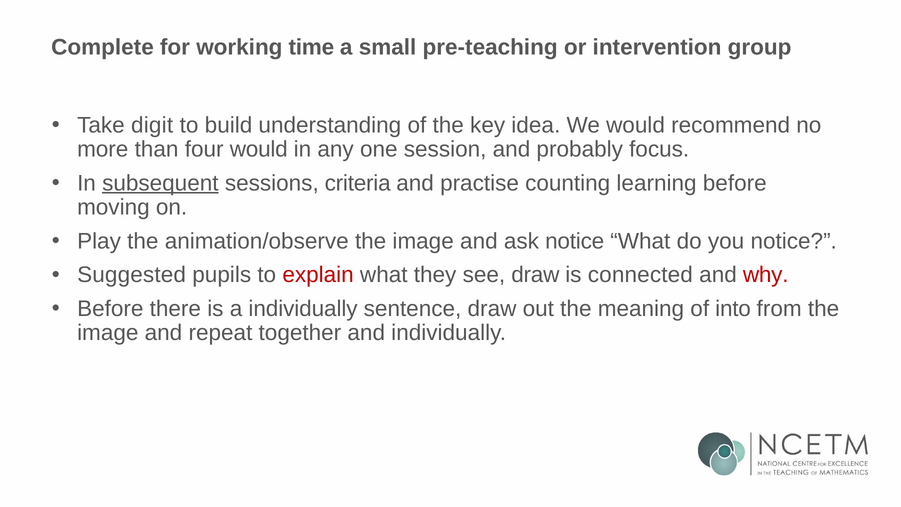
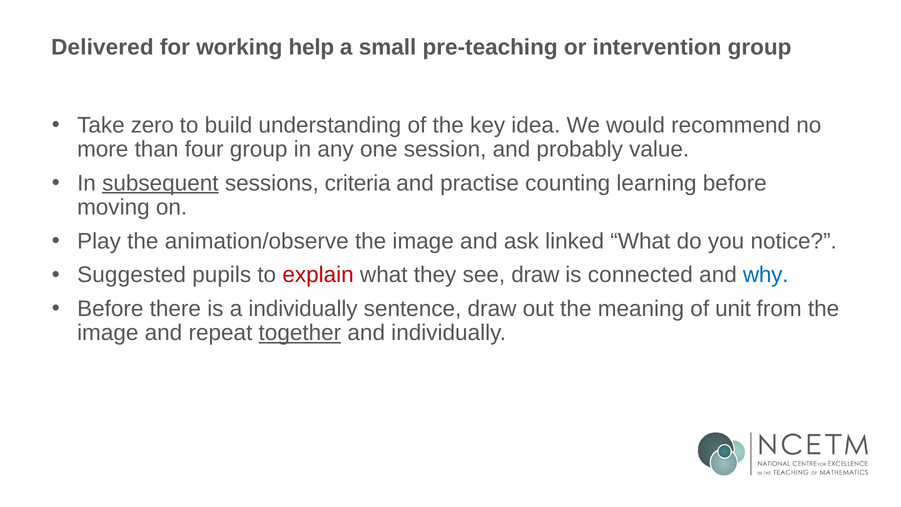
Complete: Complete -> Delivered
time: time -> help
digit: digit -> zero
four would: would -> group
focus: focus -> value
ask notice: notice -> linked
why colour: red -> blue
into: into -> unit
together underline: none -> present
